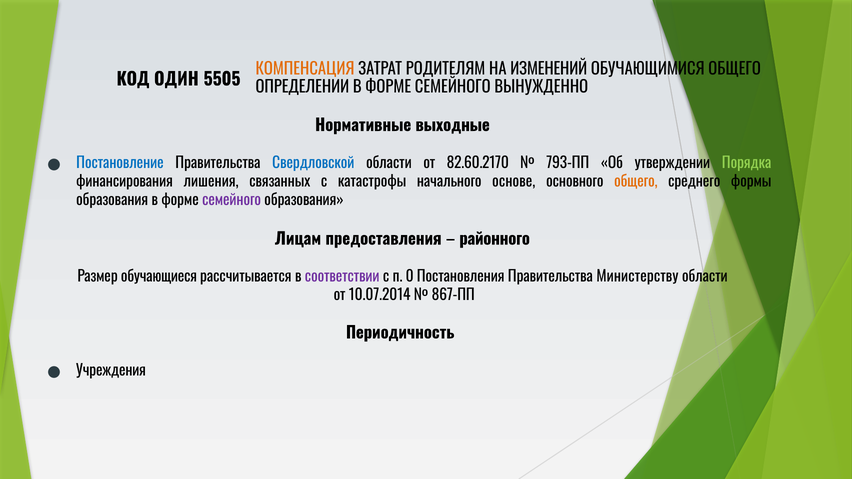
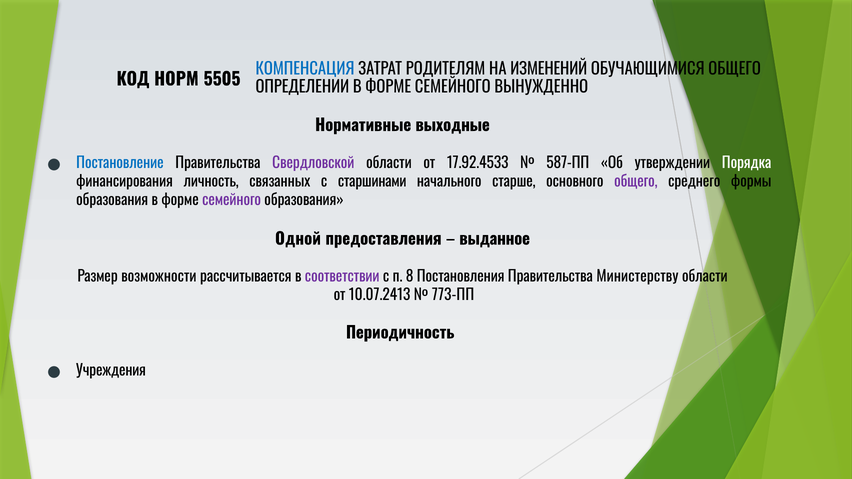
КОМПЕНСАЦИЯ colour: orange -> blue
ОДИН: ОДИН -> НОРМ
Свердловской colour: blue -> purple
82.60.2170: 82.60.2170 -> 17.92.4533
793-ПП: 793-ПП -> 587-ПП
Порядка colour: light green -> white
лишения: лишения -> личность
катастрофы: катастрофы -> старшинами
основе: основе -> старше
общего at (636, 182) colour: orange -> purple
Лицам: Лицам -> Одной
районного: районного -> выданное
обучающиеся: обучающиеся -> возможности
0: 0 -> 8
10.07.2014: 10.07.2014 -> 10.07.2413
867-ПП: 867-ПП -> 773-ПП
